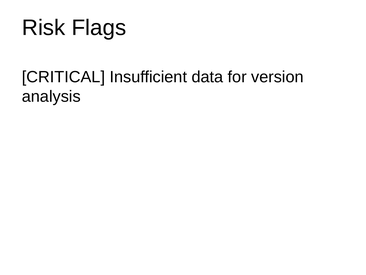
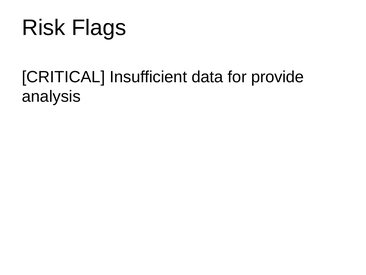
version: version -> provide
